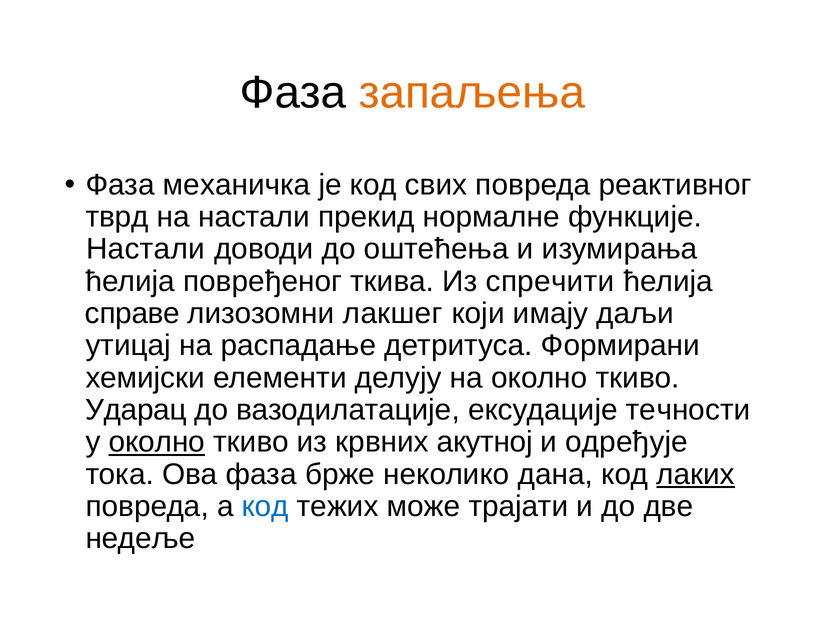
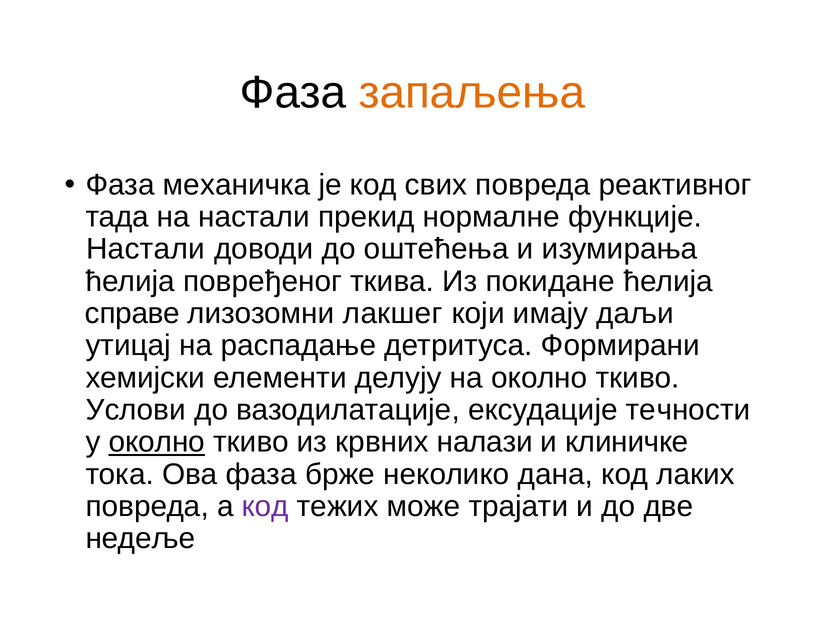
тврд: тврд -> тада
спречити: спречити -> покидане
Ударац: Ударац -> Услови
акутној: акутној -> налази
одређује: одређује -> клиничке
лаких underline: present -> none
код at (265, 506) colour: blue -> purple
